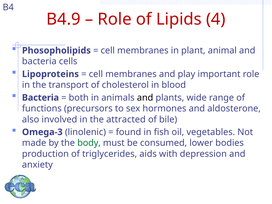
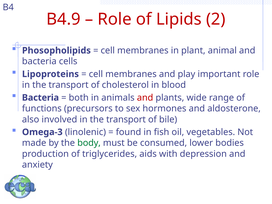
4: 4 -> 2
and at (145, 98) colour: black -> red
involved in the attracted: attracted -> transport
